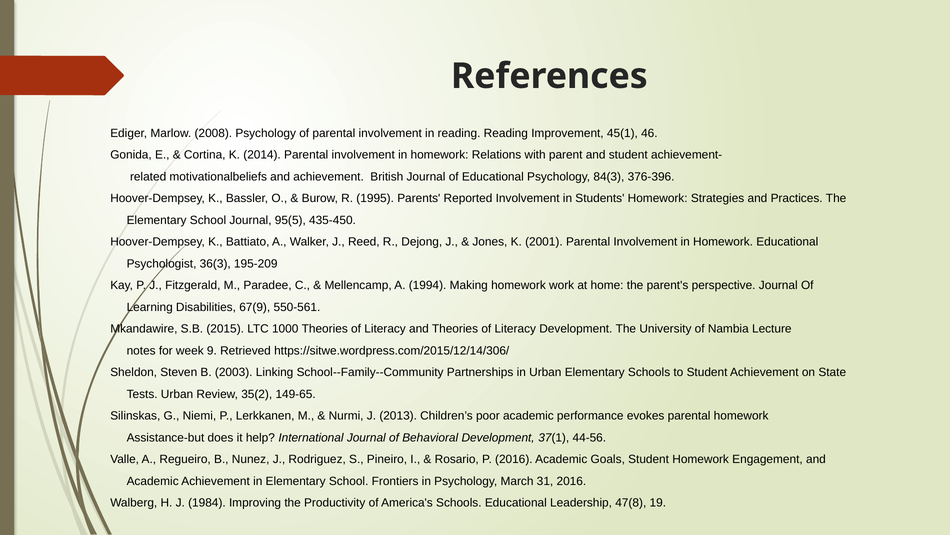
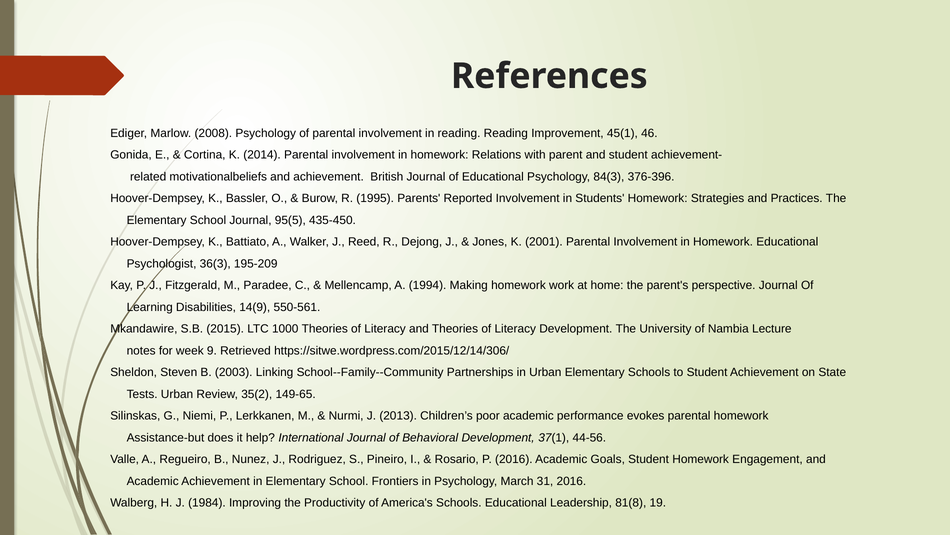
67(9: 67(9 -> 14(9
47(8: 47(8 -> 81(8
